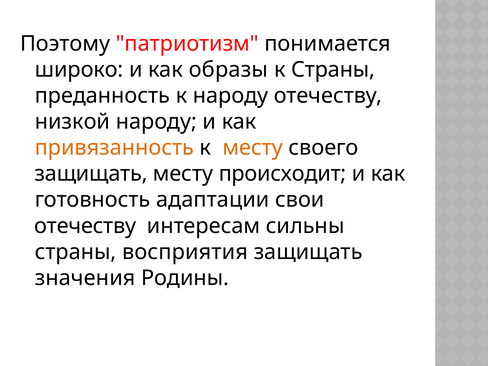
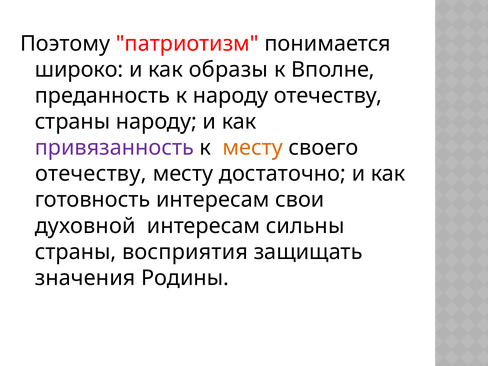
к Страны: Страны -> Вполне
низкой at (72, 122): низкой -> страны
привязанность colour: orange -> purple
защищать at (91, 174): защищать -> отечеству
происходит: происходит -> достаточно
готовность адаптации: адаптации -> интересам
отечеству at (85, 226): отечеству -> духовной
